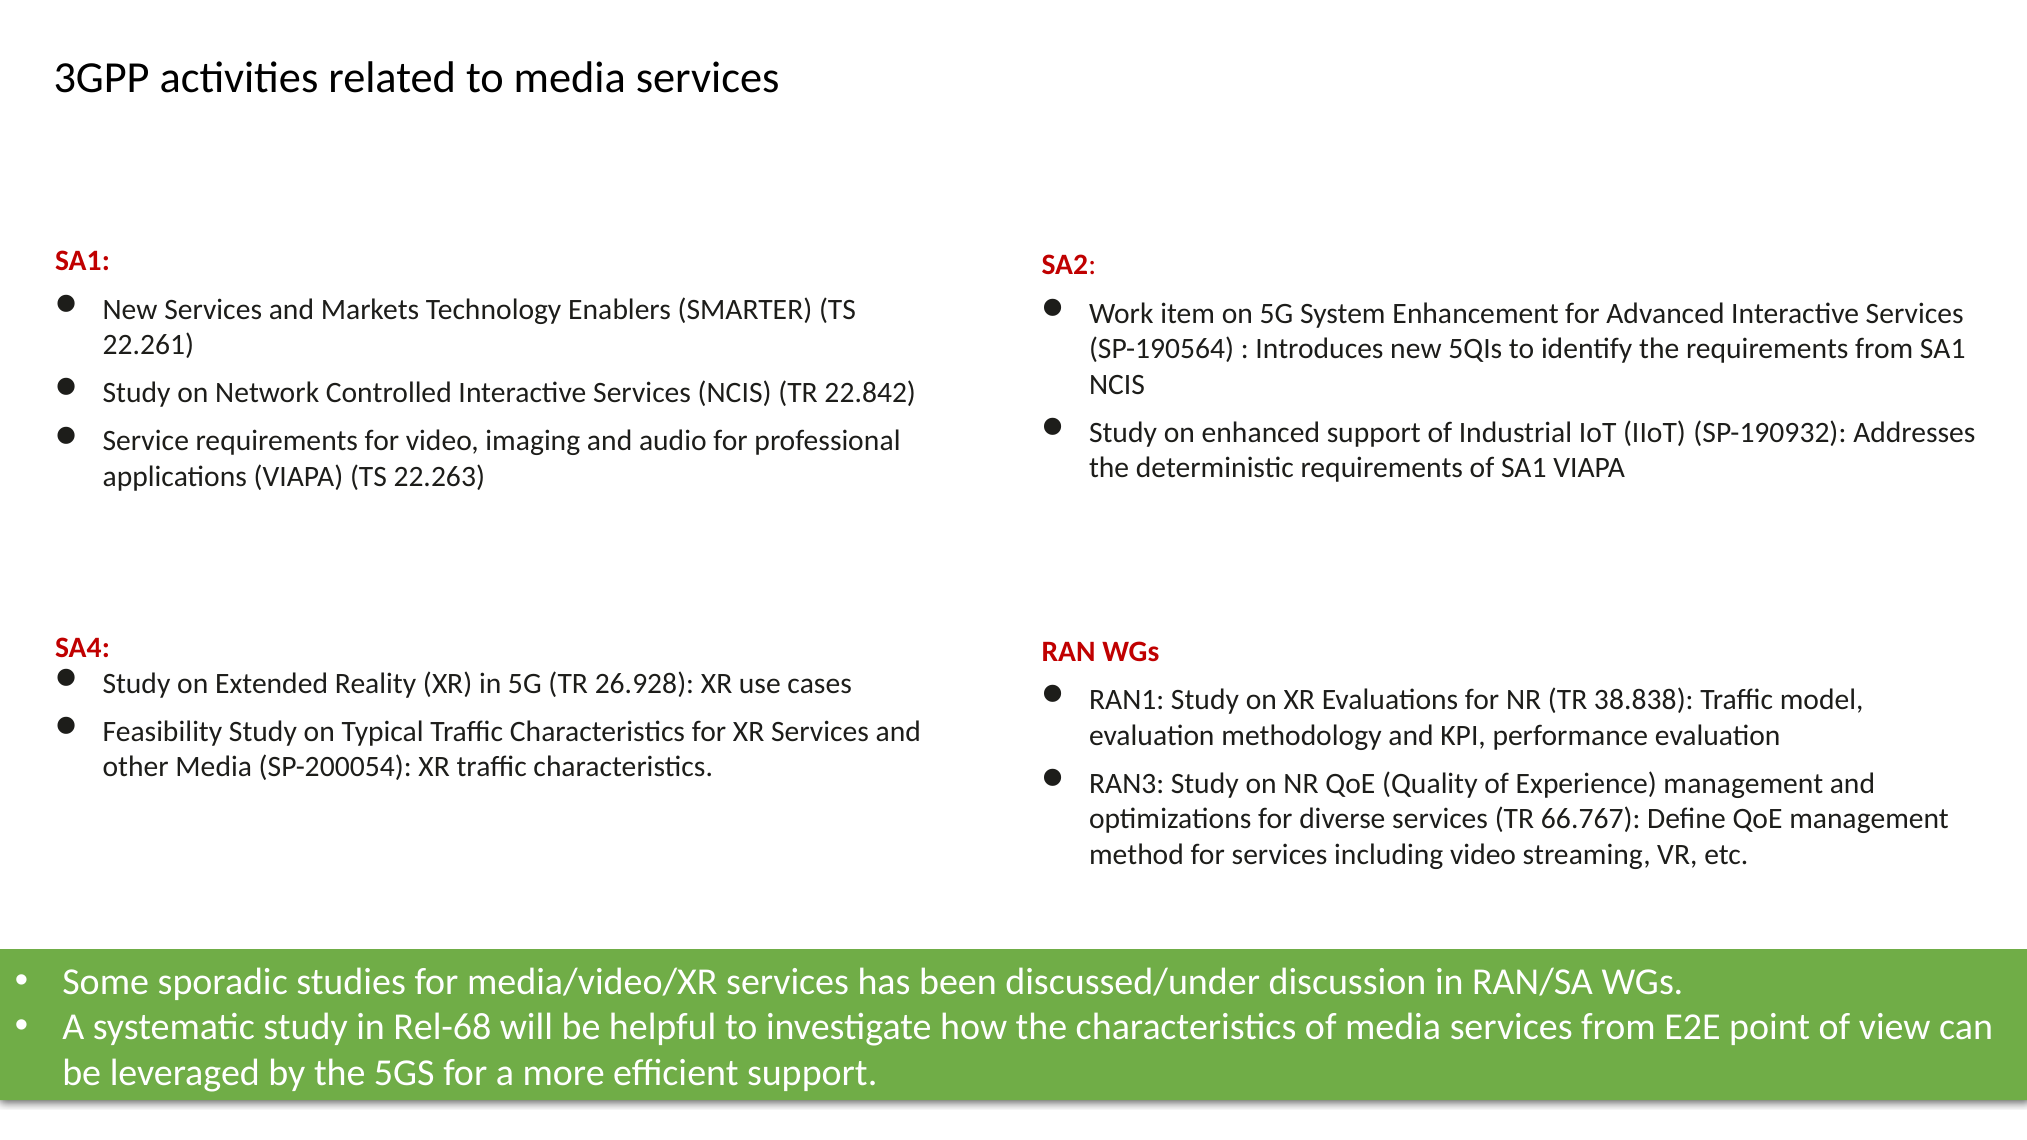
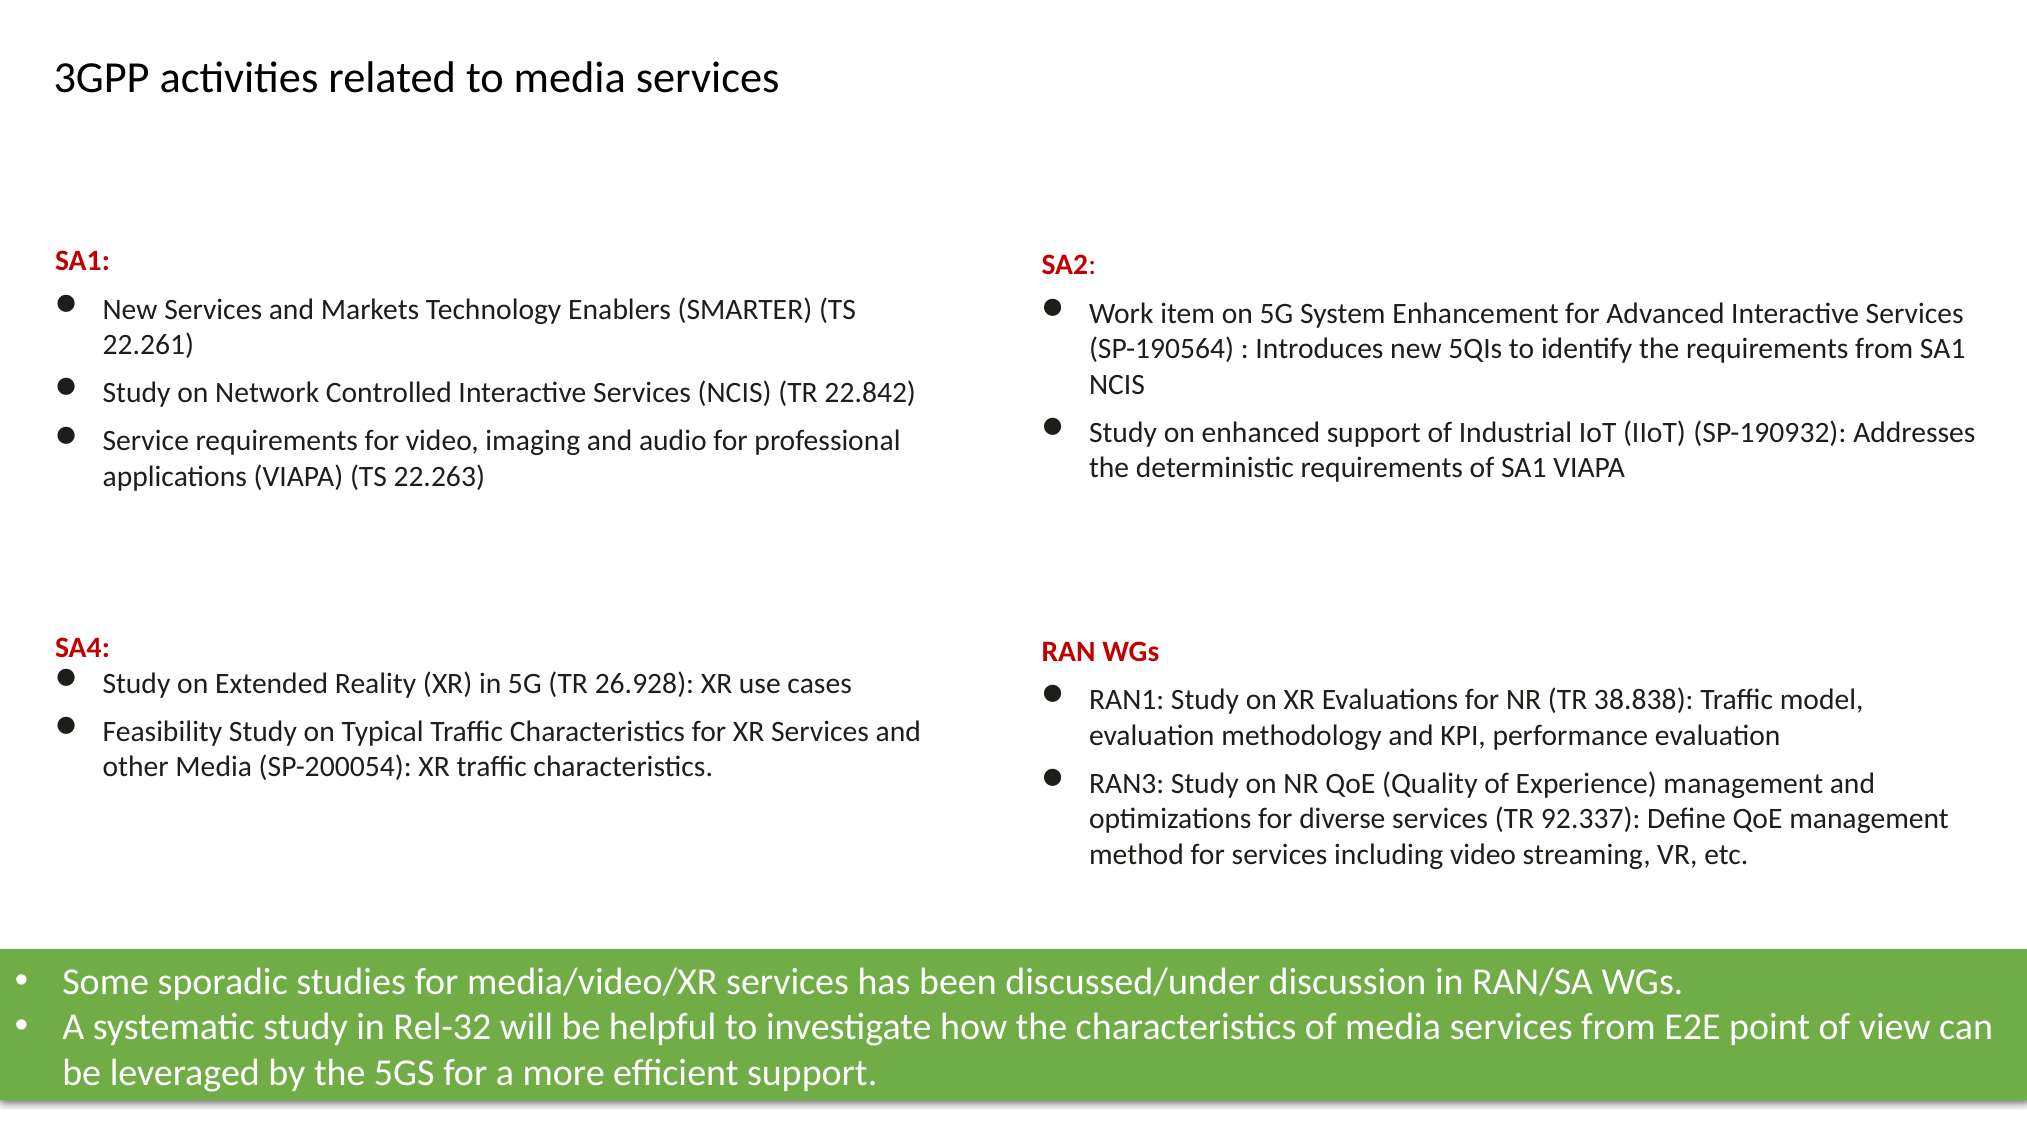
66.767: 66.767 -> 92.337
Rel-68: Rel-68 -> Rel-32
